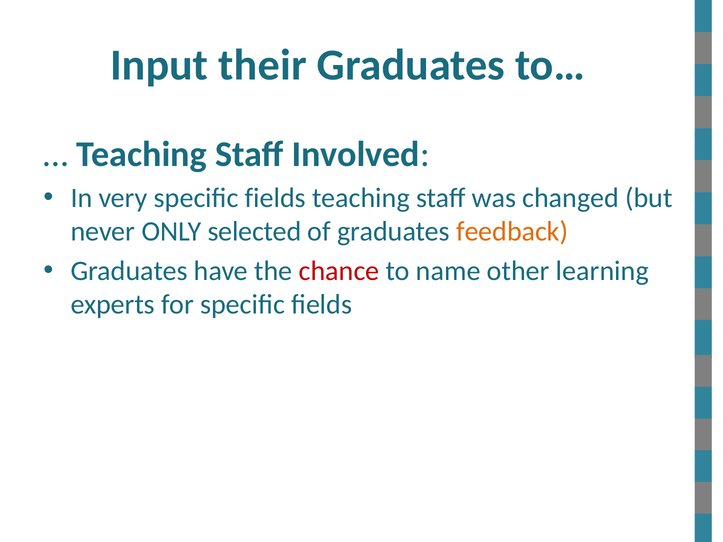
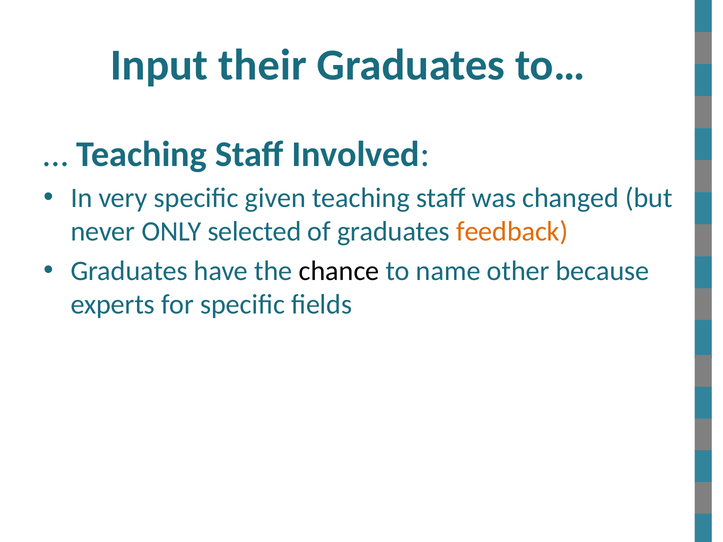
very specific fields: fields -> given
chance colour: red -> black
learning: learning -> because
